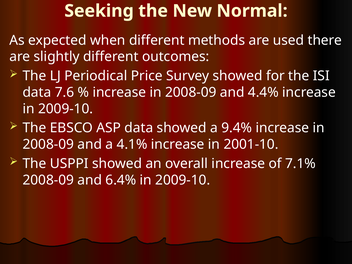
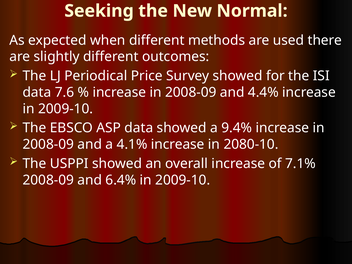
2001-10: 2001-10 -> 2080-10
